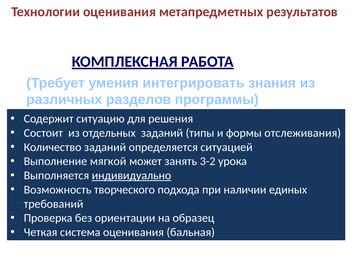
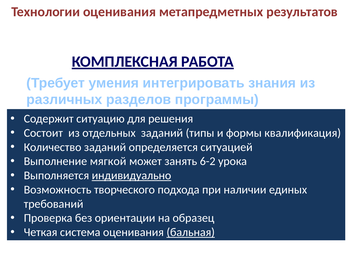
отслеживания: отслеживания -> квалификация
3-2: 3-2 -> 6-2
бальная underline: none -> present
